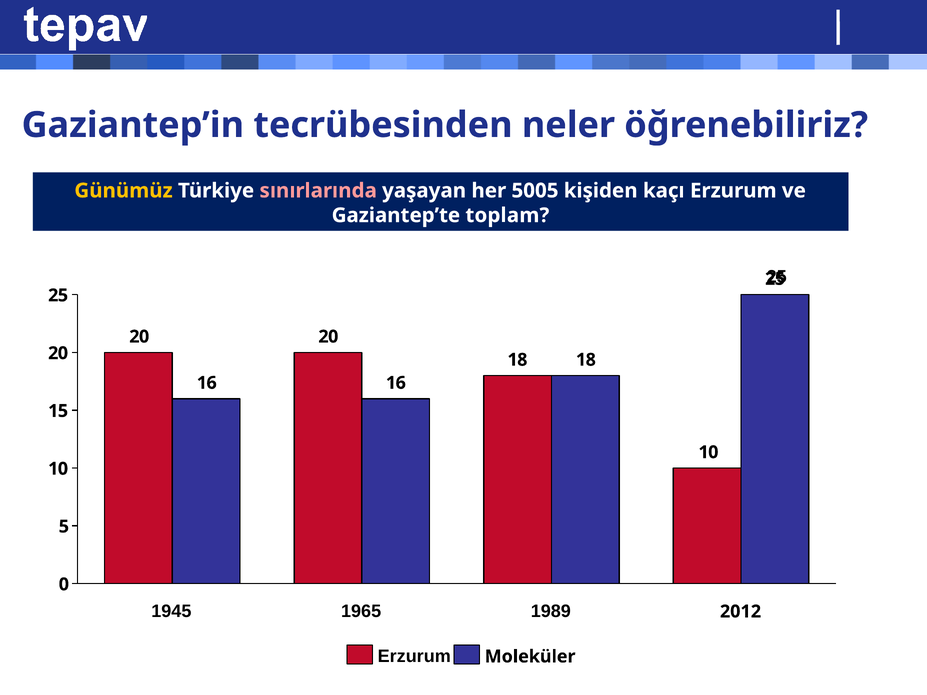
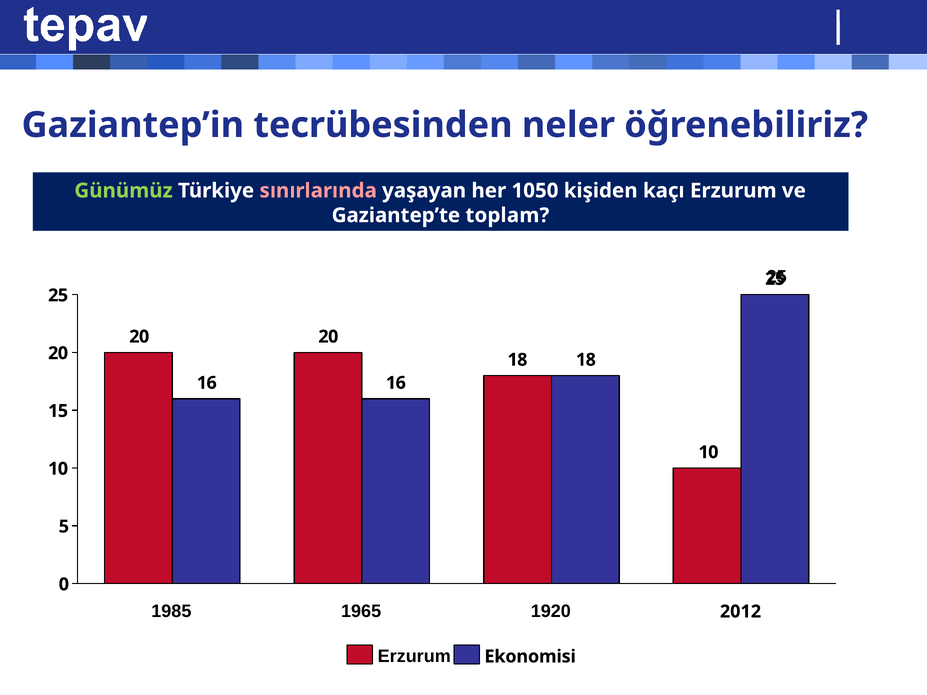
Günümüz colour: yellow -> light green
5005: 5005 -> 1050
1945: 1945 -> 1985
1989: 1989 -> 1920
Moleküler: Moleküler -> Ekonomisi
